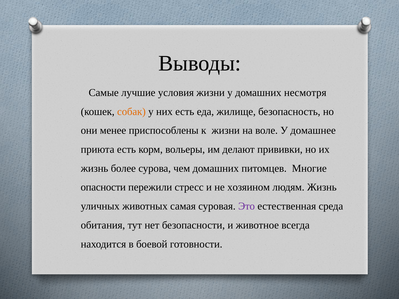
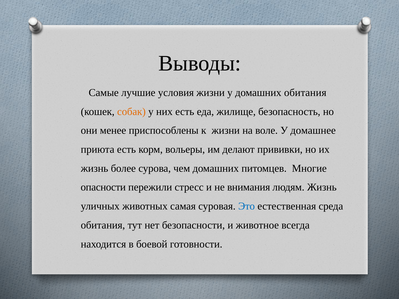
домашних несмотря: несмотря -> обитания
хозяином: хозяином -> внимания
Это colour: purple -> blue
